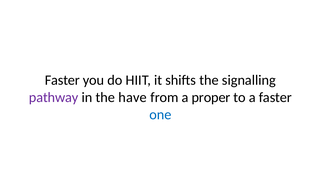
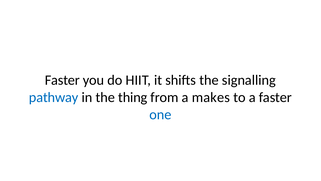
pathway colour: purple -> blue
have: have -> thing
proper: proper -> makes
